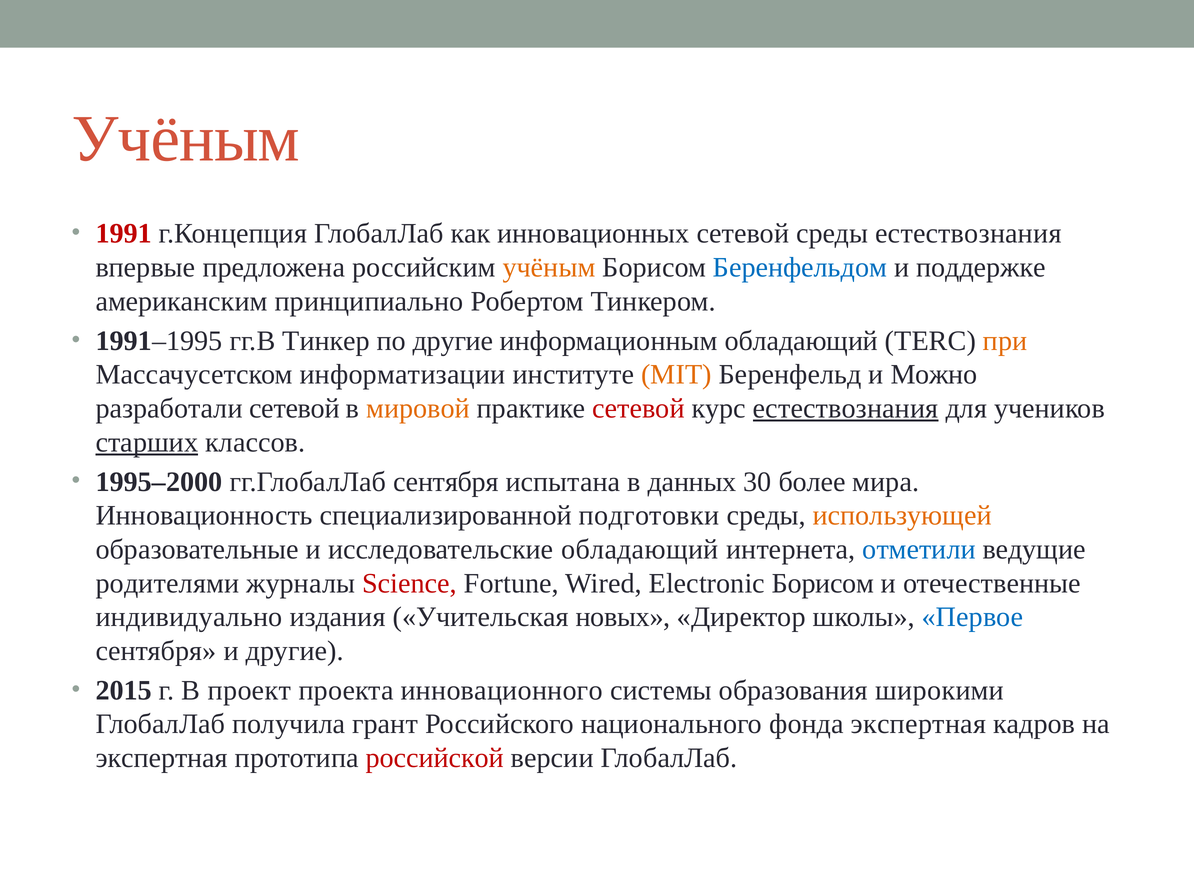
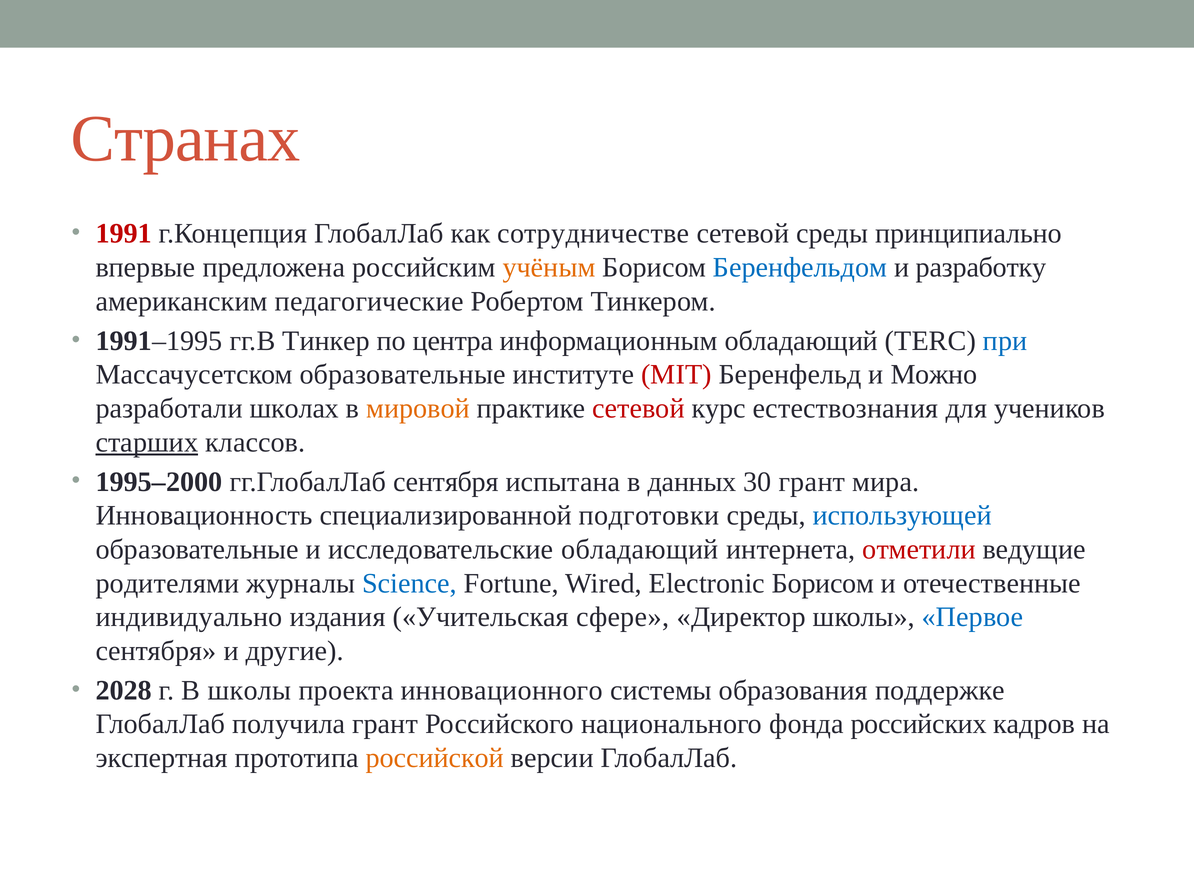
Учёным at (186, 139): Учёным -> Странах
инновационных: инновационных -> сотрудничестве
среды естествознания: естествознания -> принципиально
поддержке: поддержке -> разработку
принципиально: принципиально -> педагогические
по другие: другие -> центра
при colour: orange -> blue
Массачусетском информатизации: информатизации -> образовательные
MIT colour: orange -> red
разработали сетевой: сетевой -> школах
естествознания at (846, 409) underline: present -> none
30 более: более -> грант
использующей colour: orange -> blue
отметили colour: blue -> red
Science colour: red -> blue
новых: новых -> сфере
2015: 2015 -> 2028
В проект: проект -> школы
широкими: широкими -> поддержке
фонда экспертная: экспертная -> российских
российской colour: red -> orange
